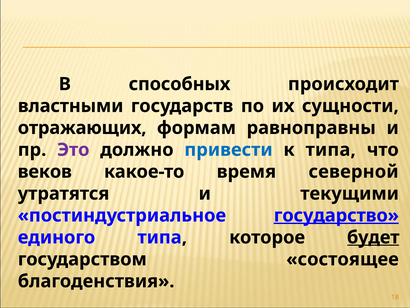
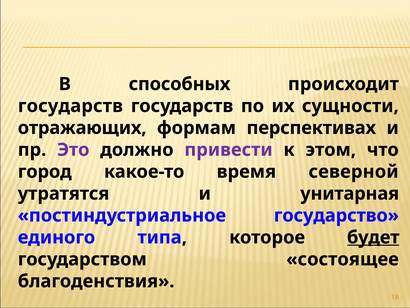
властными at (71, 106): властными -> государств
равноправны: равноправны -> перспективах
привести colour: blue -> purple
к типа: типа -> этом
веков: веков -> город
текущими: текущими -> унитарная
государство underline: present -> none
